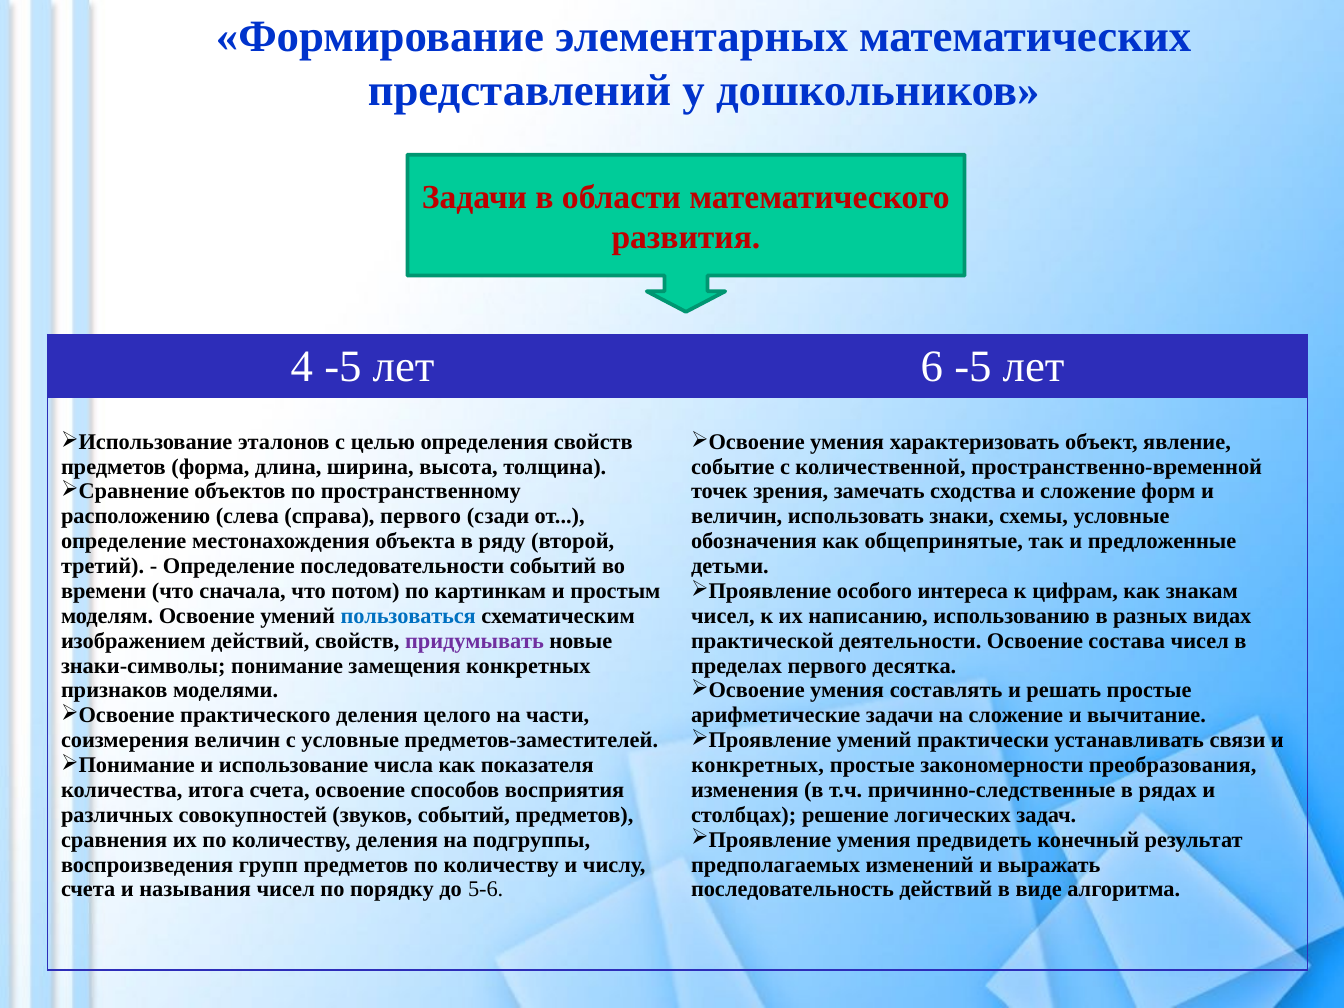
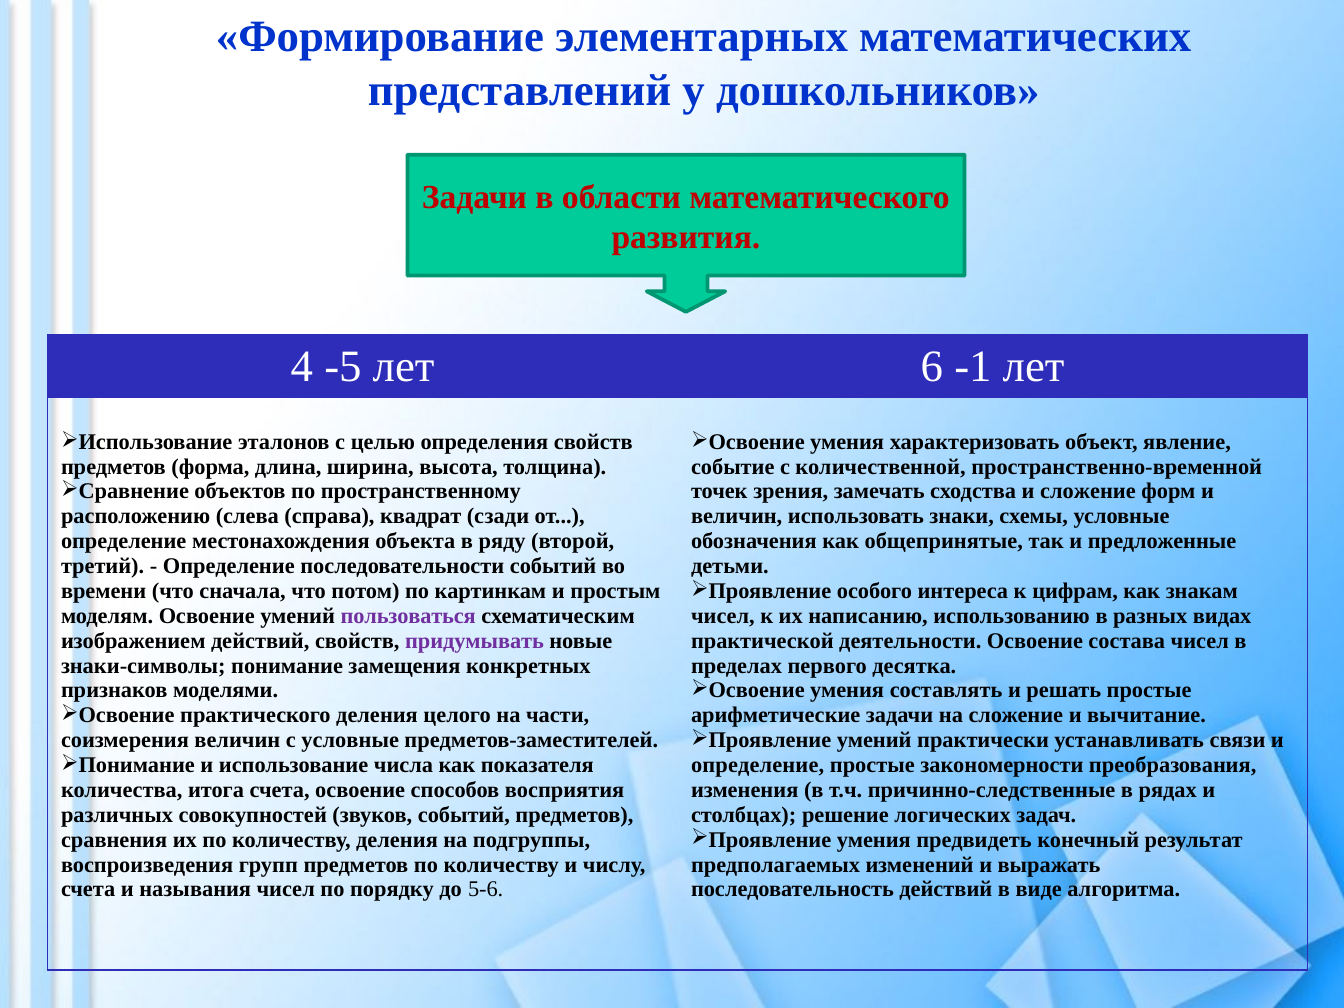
6 -5: -5 -> -1
справа первого: первого -> квадрат
пользоваться colour: blue -> purple
конкретных at (758, 765): конкретных -> определение
